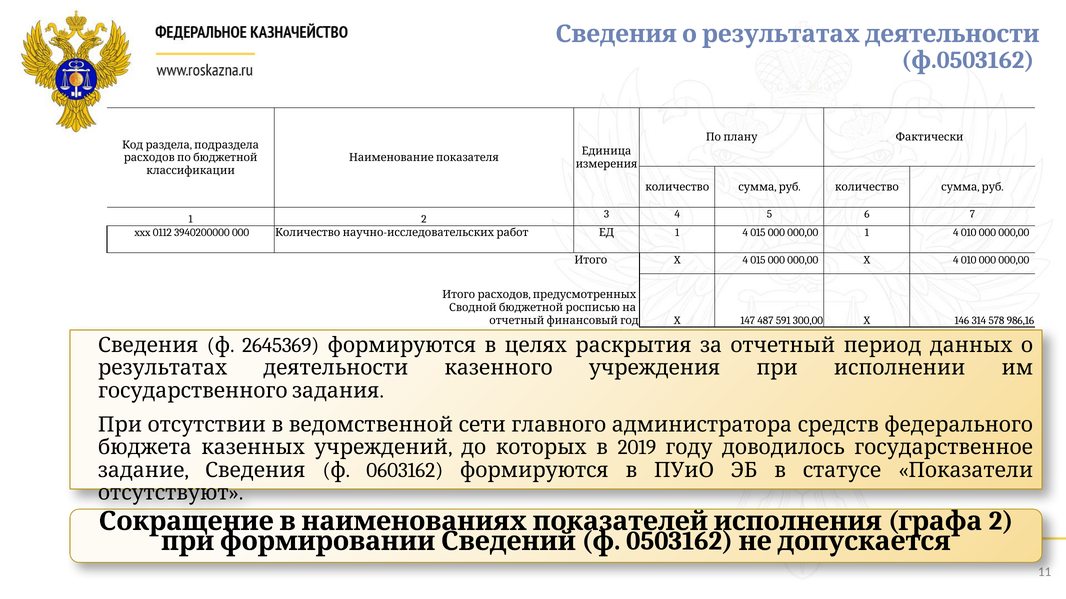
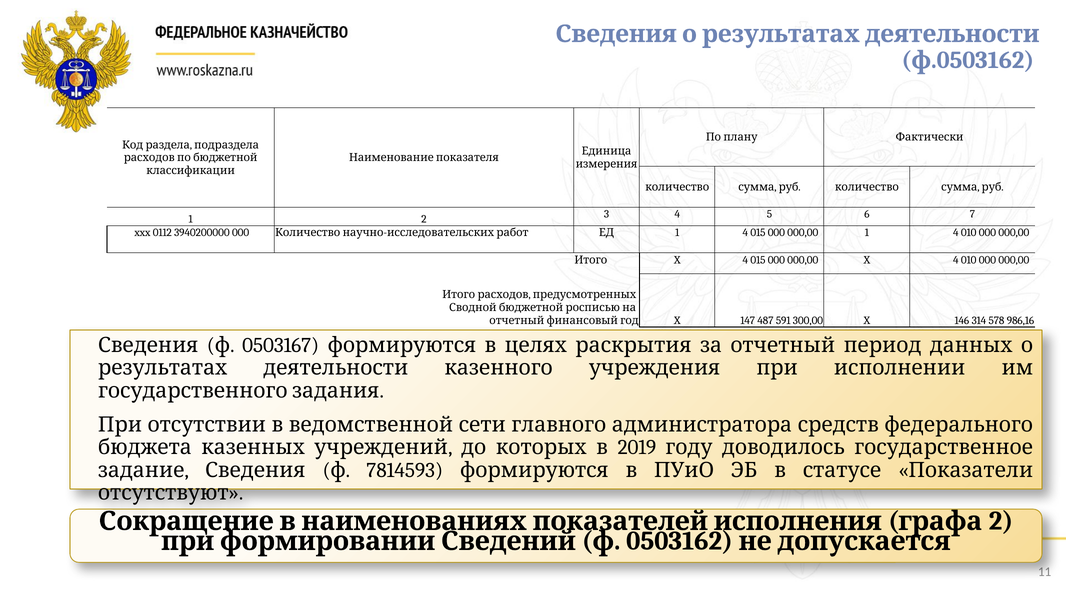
2645369: 2645369 -> 0503167
0603162: 0603162 -> 7814593
